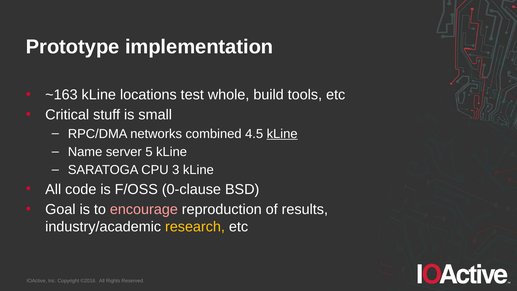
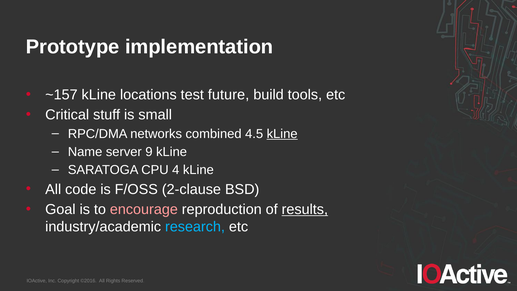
~163: ~163 -> ~157
whole: whole -> future
5: 5 -> 9
3: 3 -> 4
0-clause: 0-clause -> 2-clause
results underline: none -> present
research colour: yellow -> light blue
